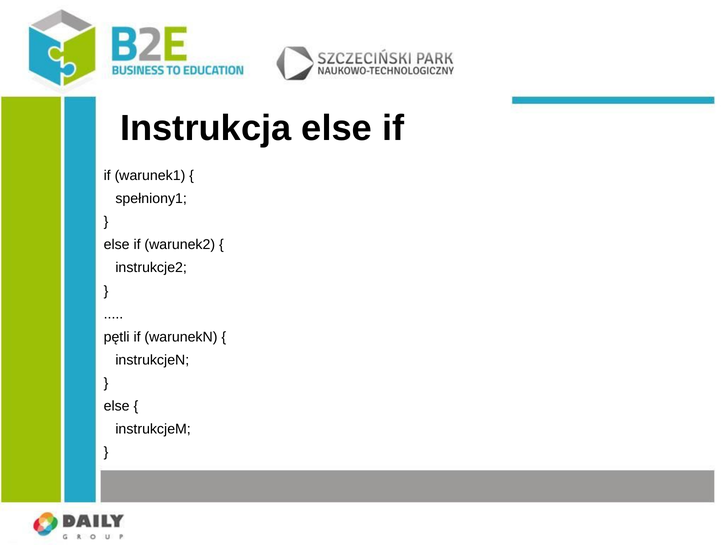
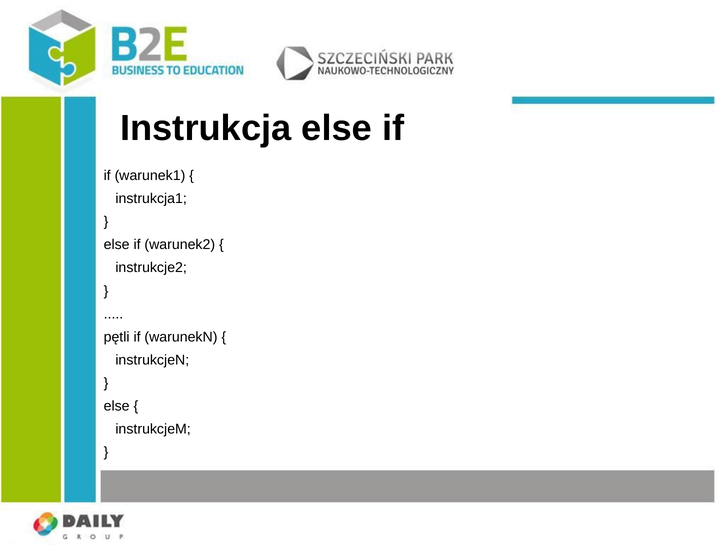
spełniony1: spełniony1 -> instrukcja1
